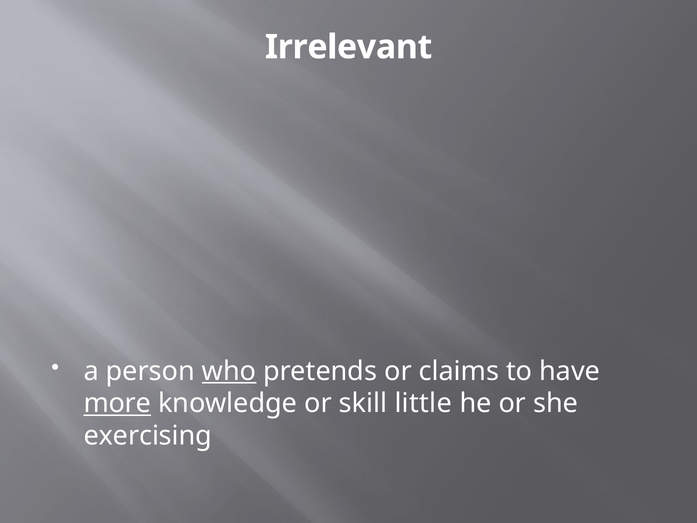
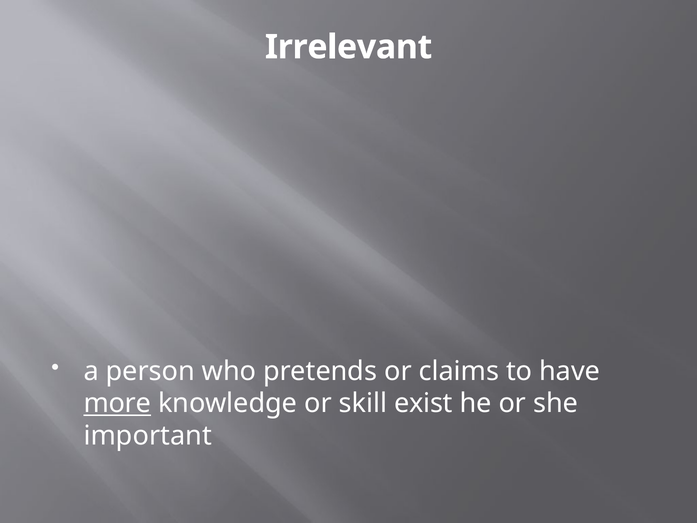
who underline: present -> none
little: little -> exist
exercising: exercising -> important
